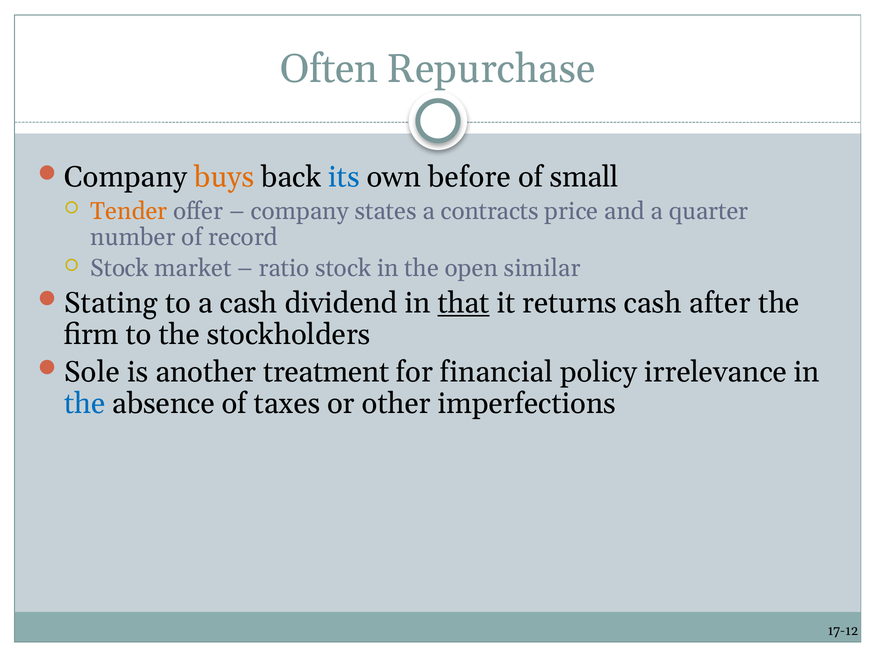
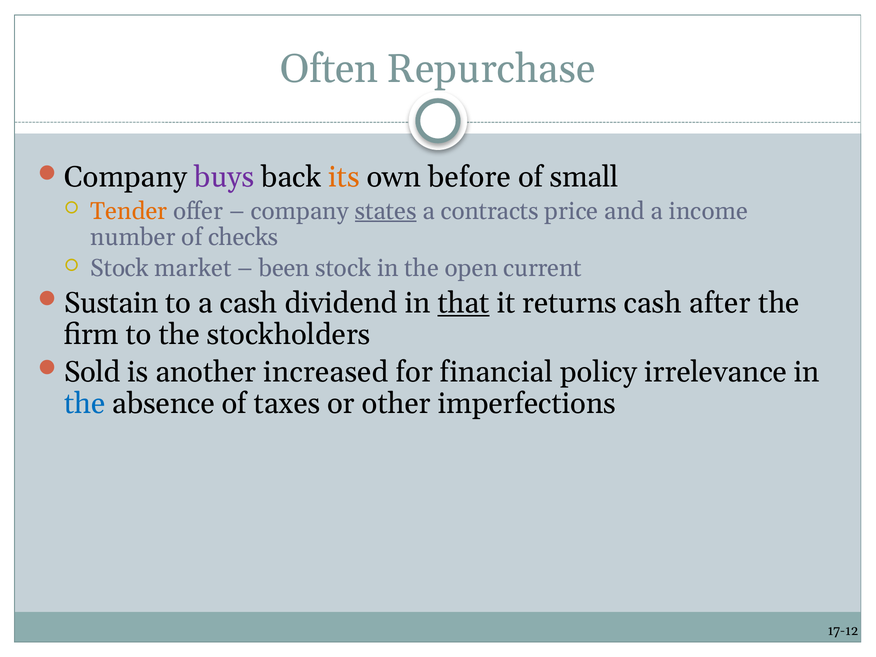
buys colour: orange -> purple
its colour: blue -> orange
states underline: none -> present
quarter: quarter -> income
record: record -> checks
ratio: ratio -> been
similar: similar -> current
Stating: Stating -> Sustain
Sole: Sole -> Sold
treatment: treatment -> increased
